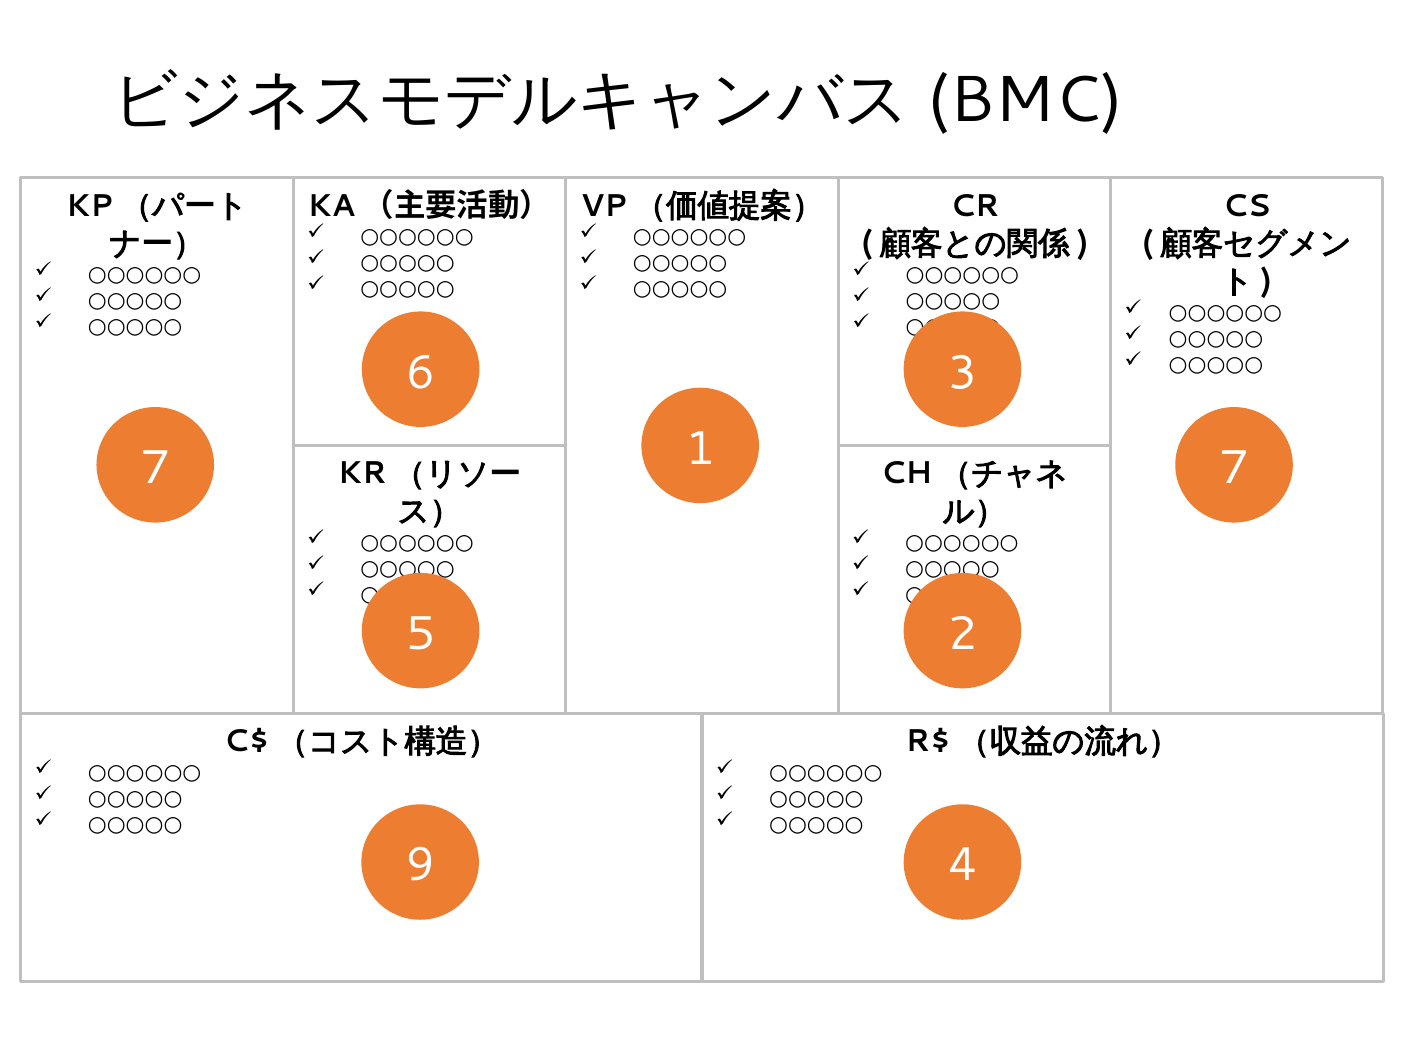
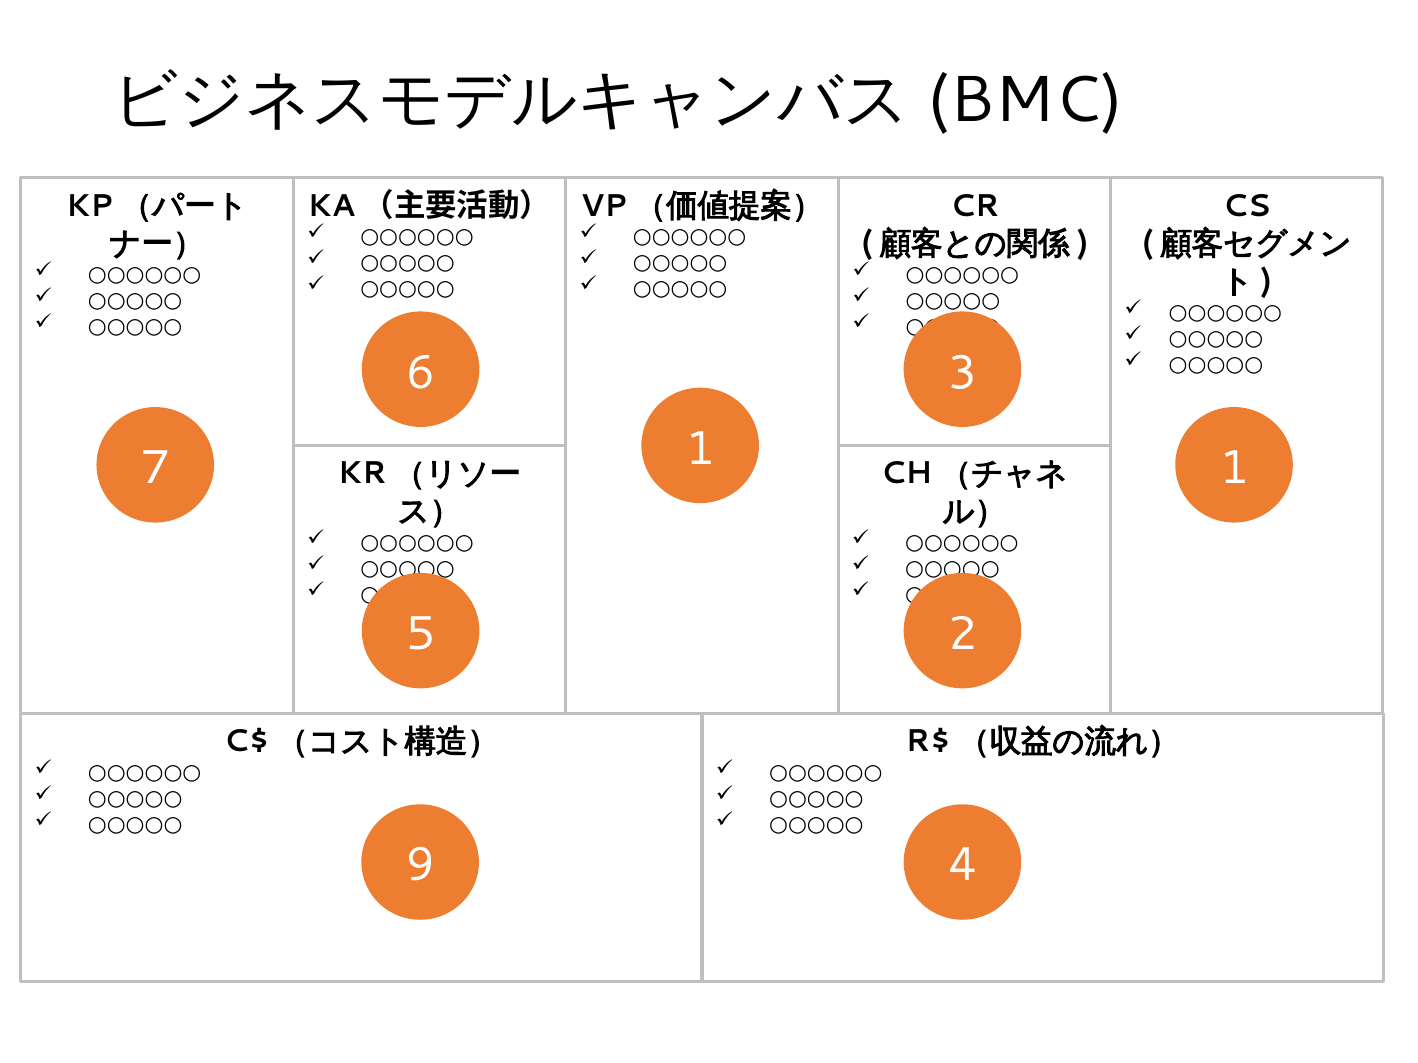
7 7: 7 -> 1
